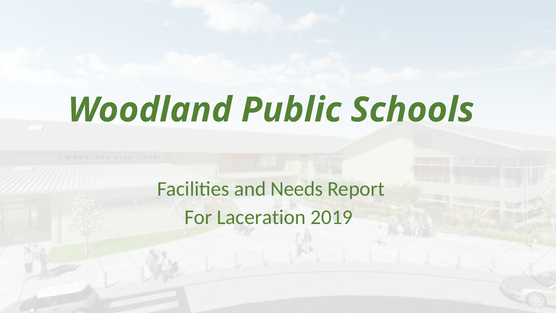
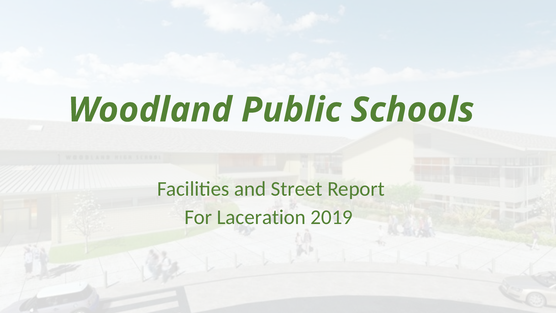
Needs: Needs -> Street
